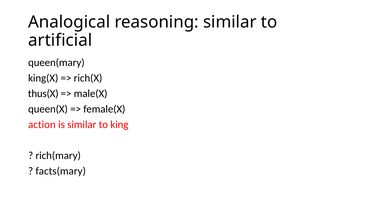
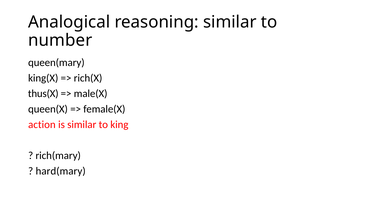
artificial: artificial -> number
facts(mary: facts(mary -> hard(mary
